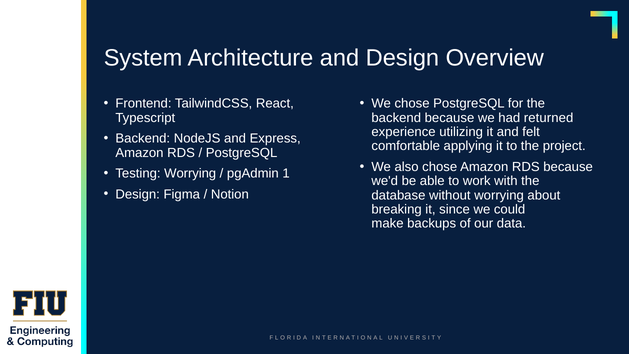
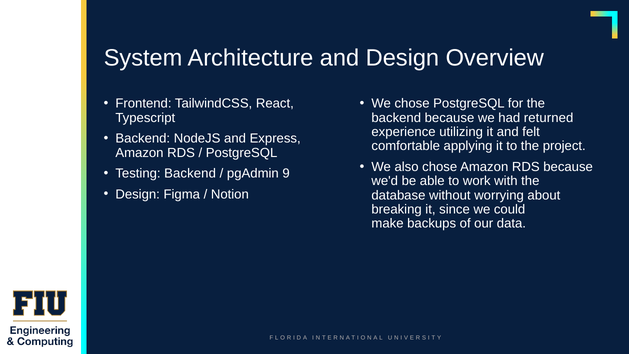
Testing Worrying: Worrying -> Backend
1: 1 -> 9
